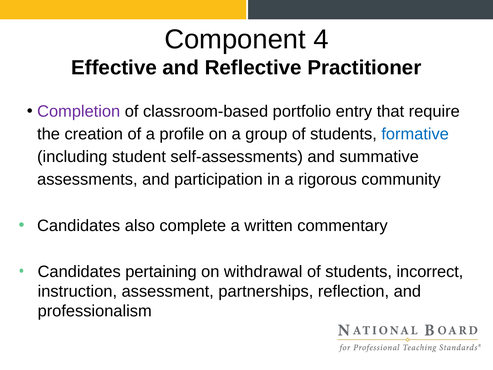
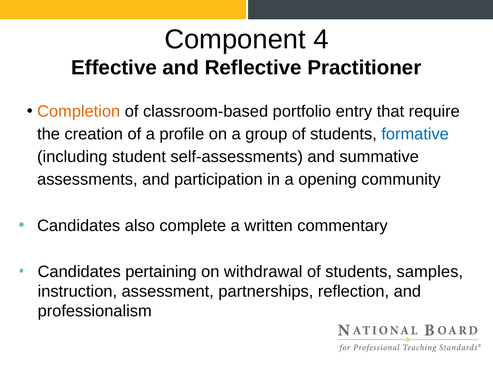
Completion colour: purple -> orange
rigorous: rigorous -> opening
incorrect: incorrect -> samples
